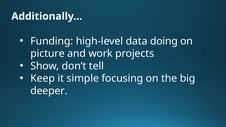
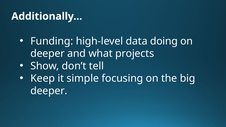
picture at (48, 54): picture -> deeper
work: work -> what
